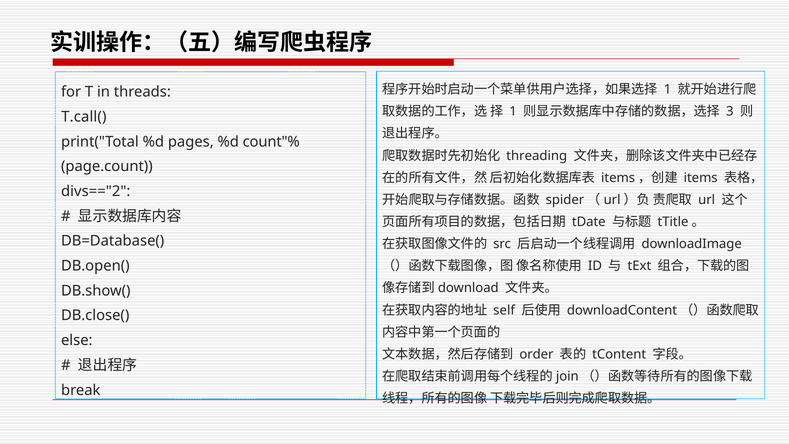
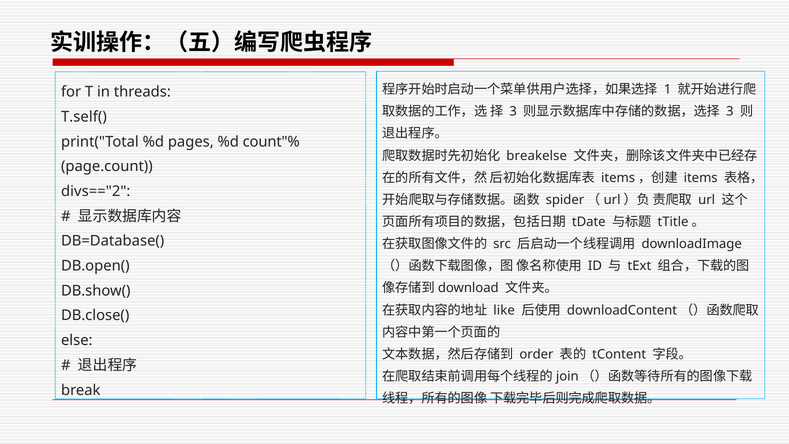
1 at (513, 111): 1 -> 3
T.call(: T.call( -> T.self(
threading: threading -> breakelse
self: self -> like
